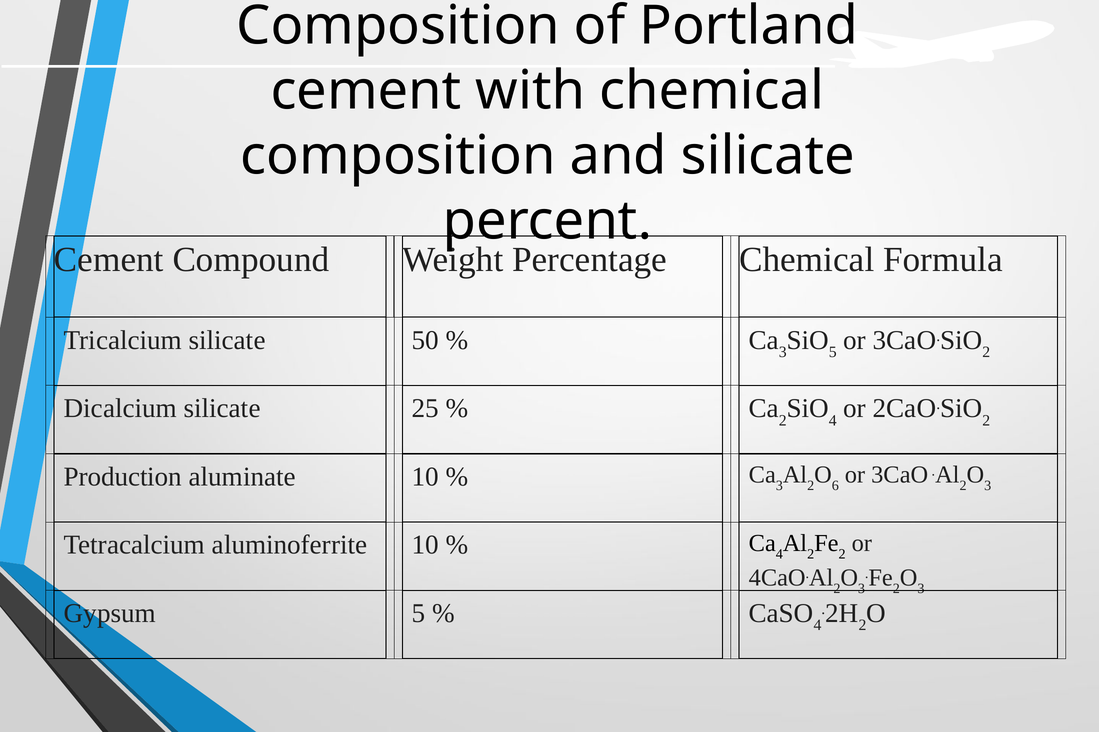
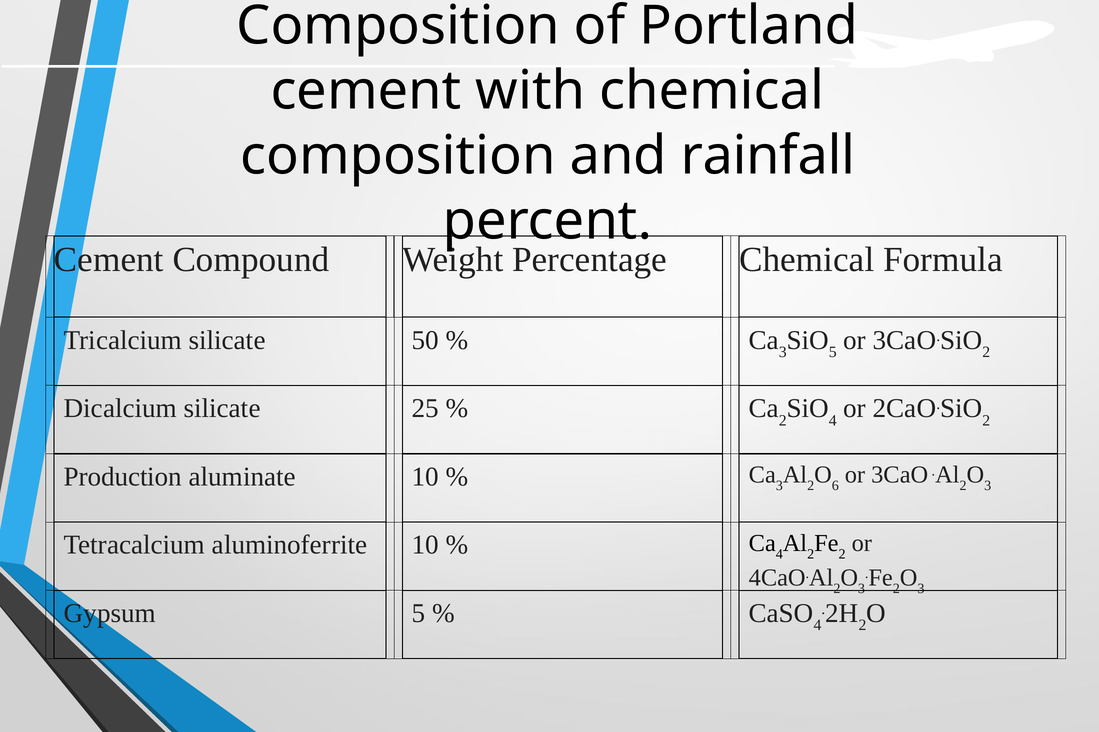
and silicate: silicate -> rainfall
